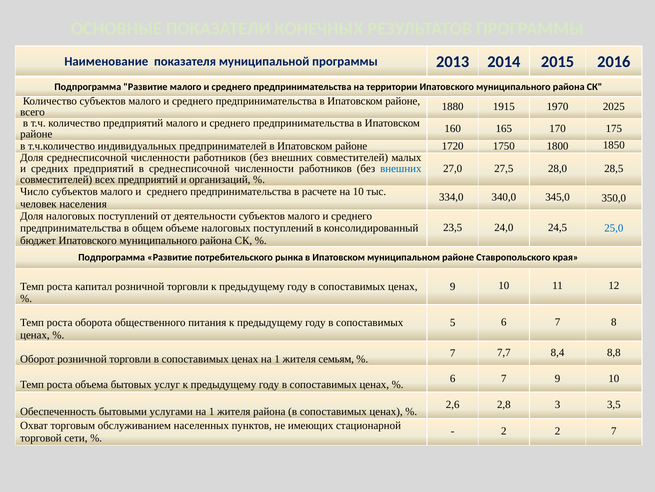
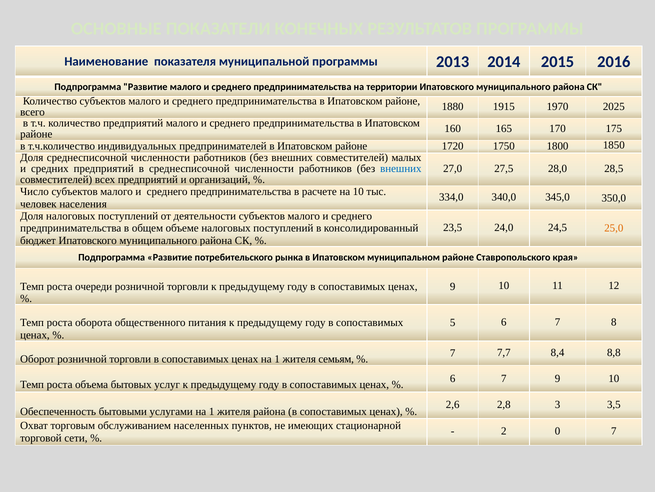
25,0 colour: blue -> orange
капитал: капитал -> очереди
2 2: 2 -> 0
